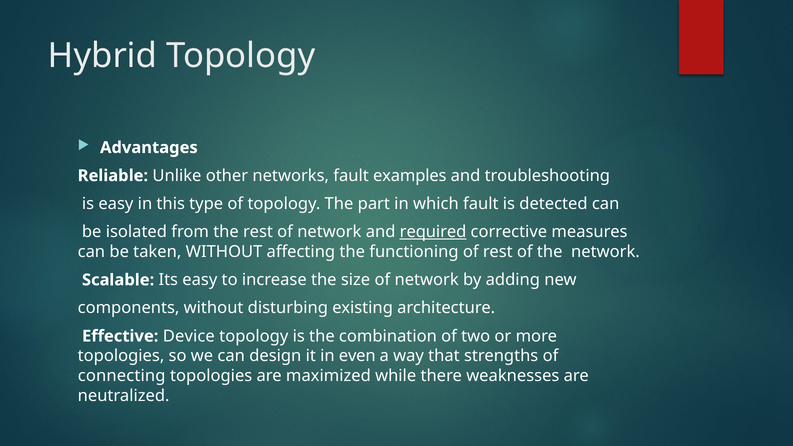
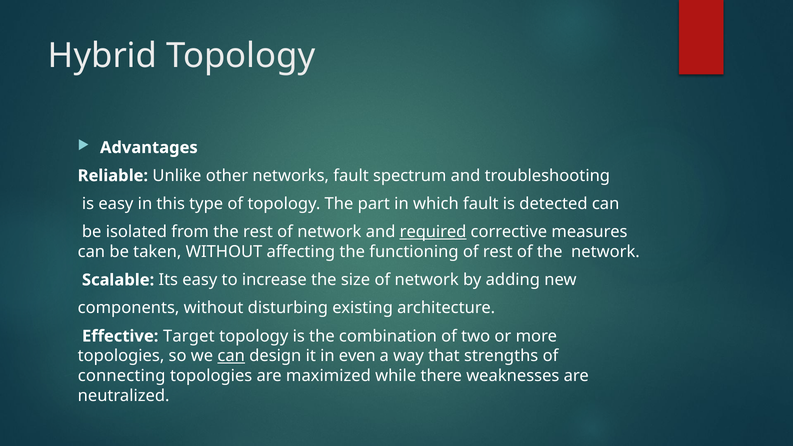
examples: examples -> spectrum
Device: Device -> Target
can at (231, 356) underline: none -> present
